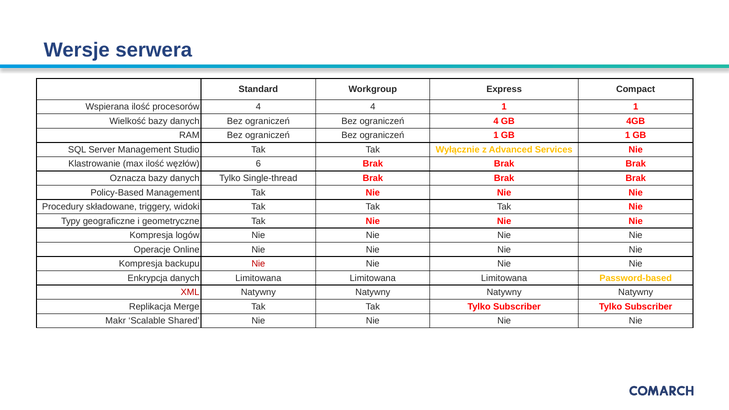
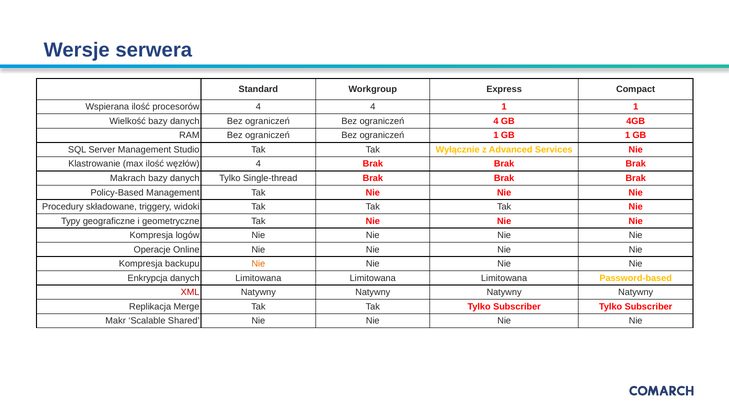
węzłów 6: 6 -> 4
Oznacza: Oznacza -> Makrach
Nie at (258, 264) colour: red -> orange
